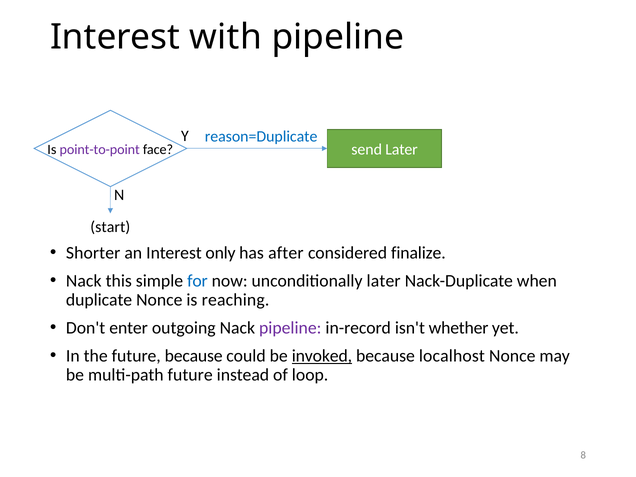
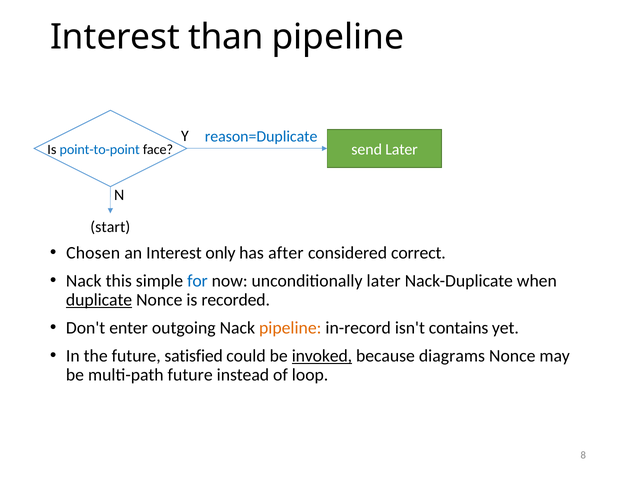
with: with -> than
point-to-point colour: purple -> blue
Shorter: Shorter -> Chosen
finalize: finalize -> correct
duplicate underline: none -> present
reaching: reaching -> recorded
pipeline at (290, 328) colour: purple -> orange
whether: whether -> contains
future because: because -> satisfied
localhost: localhost -> diagrams
